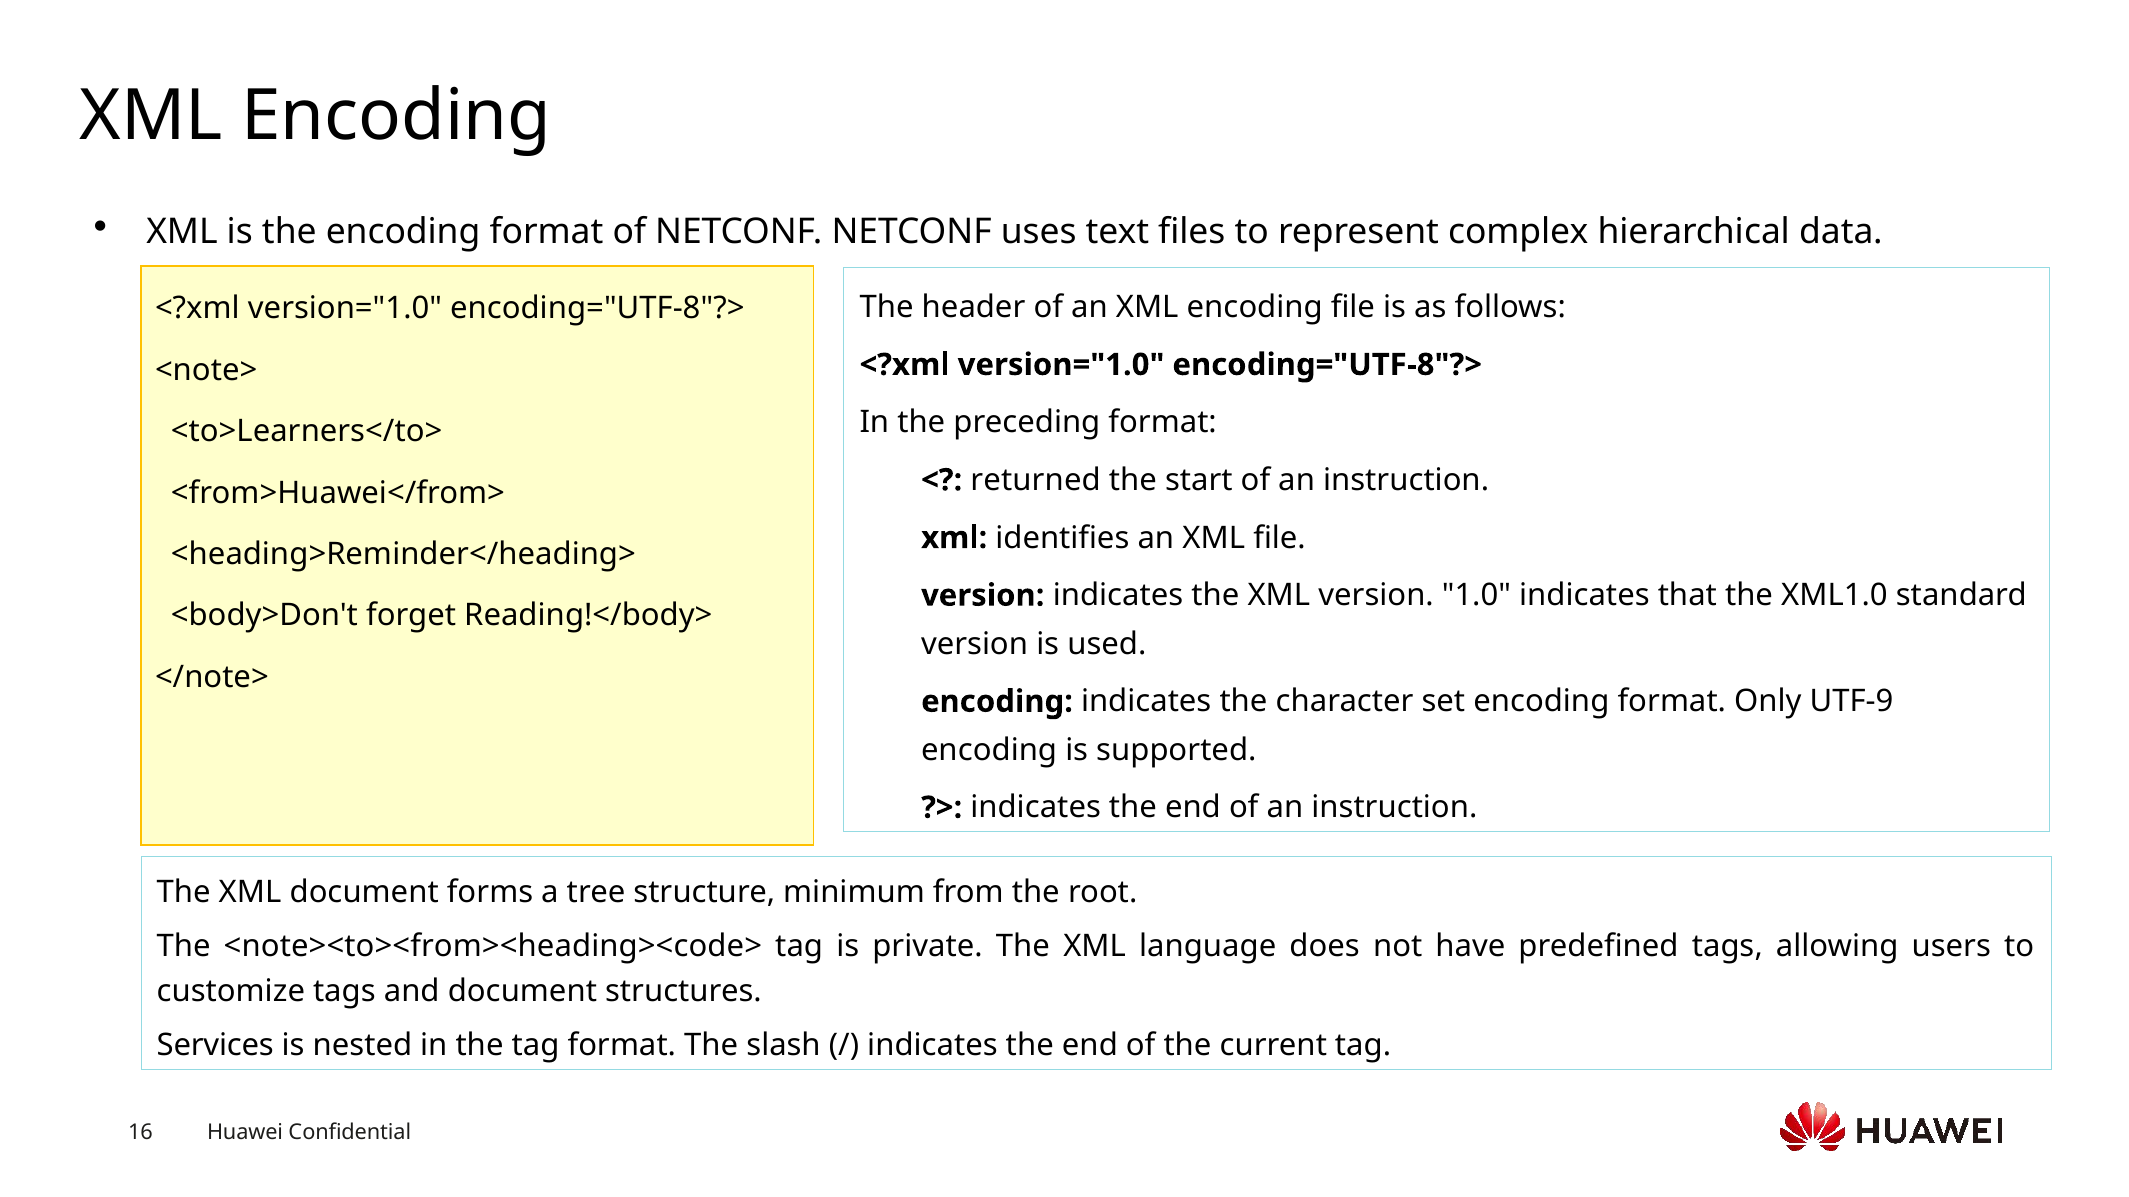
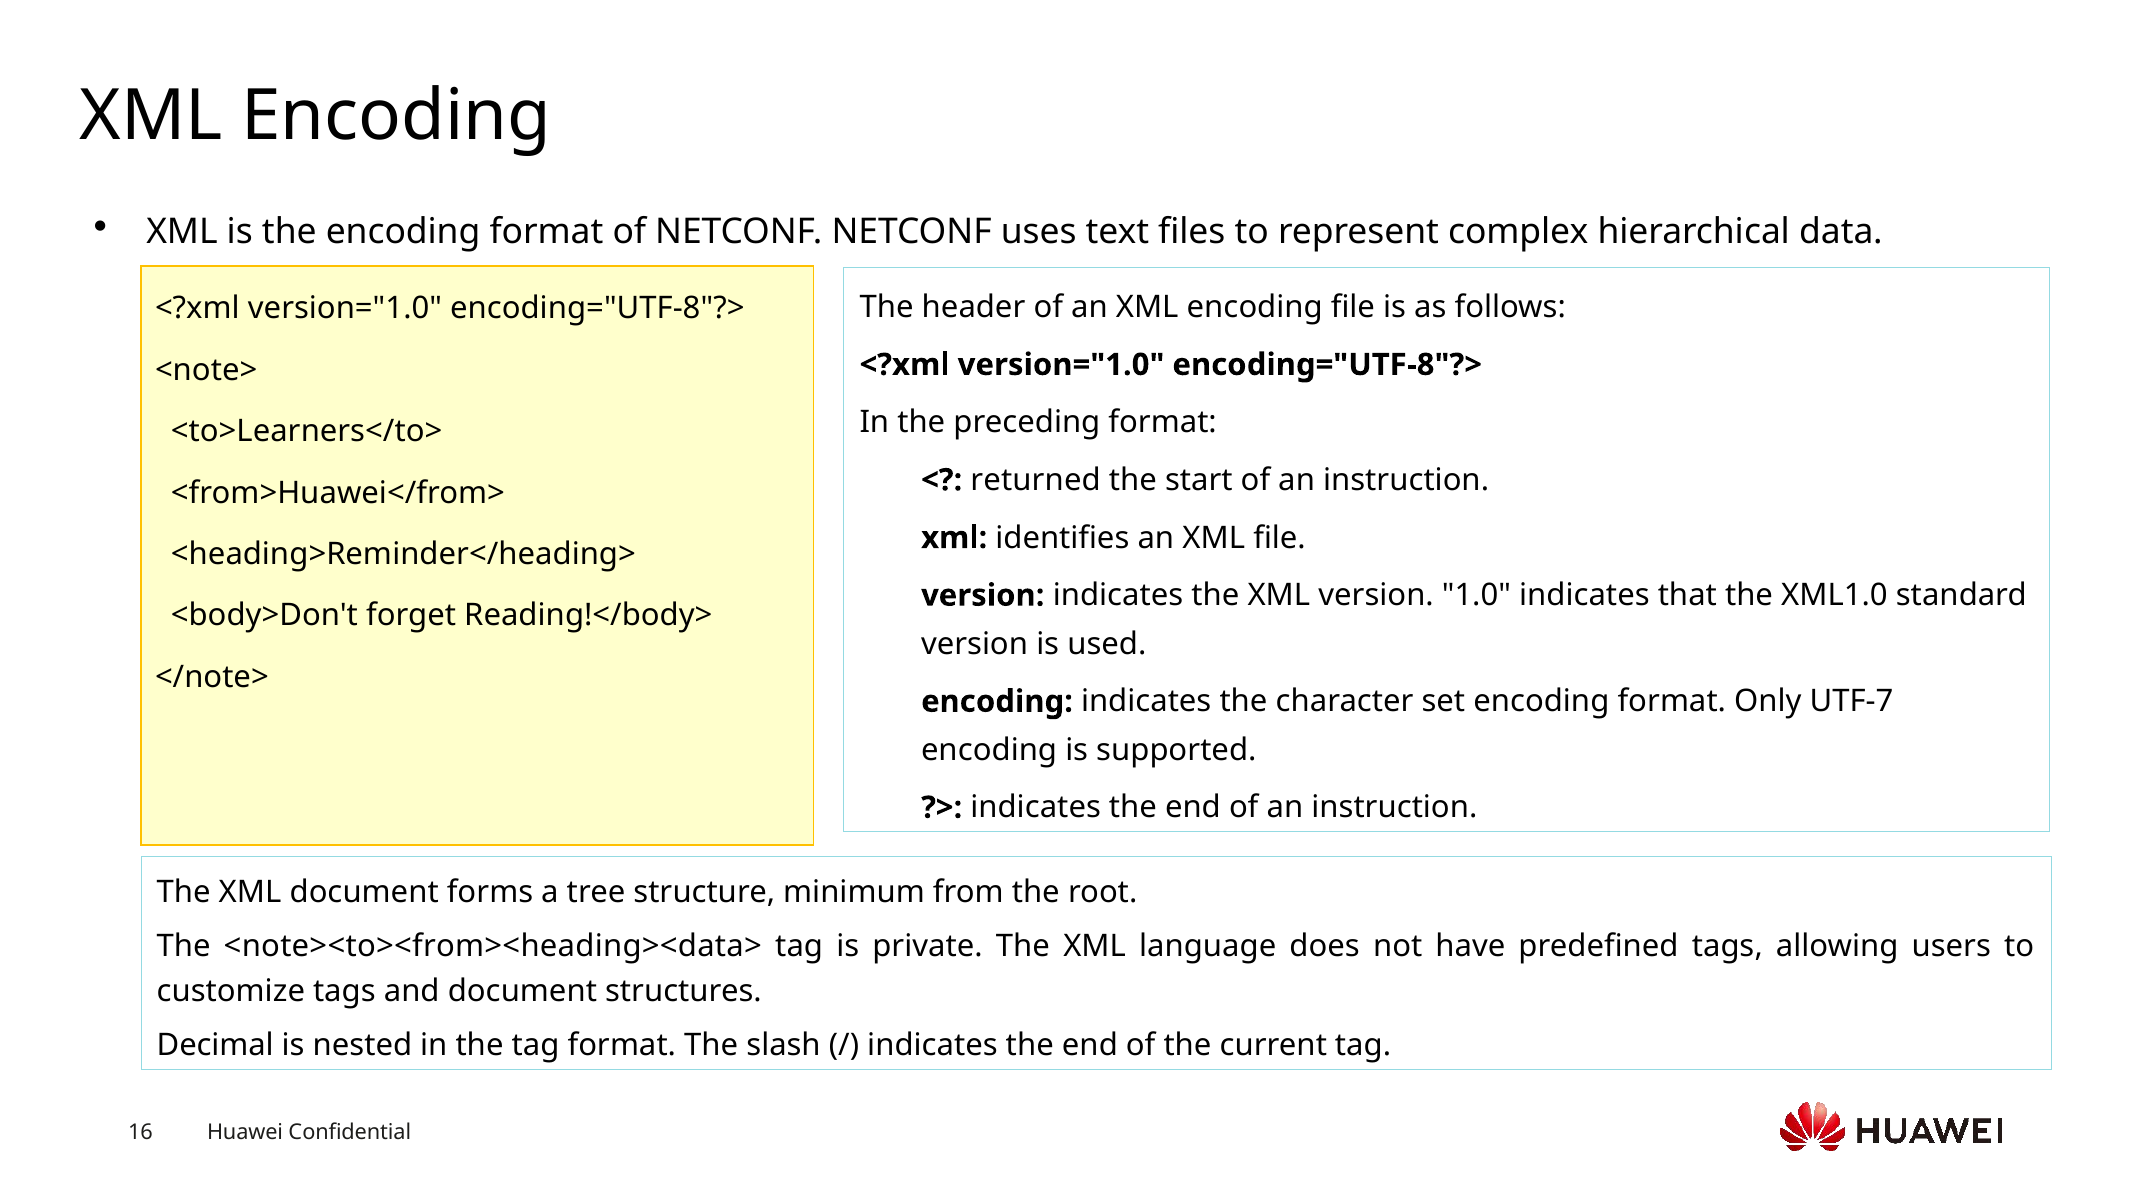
UTF-9: UTF-9 -> UTF-7
<note><to><from><heading><code>: <note><to><from><heading><code> -> <note><to><from><heading><data>
Services: Services -> Decimal
